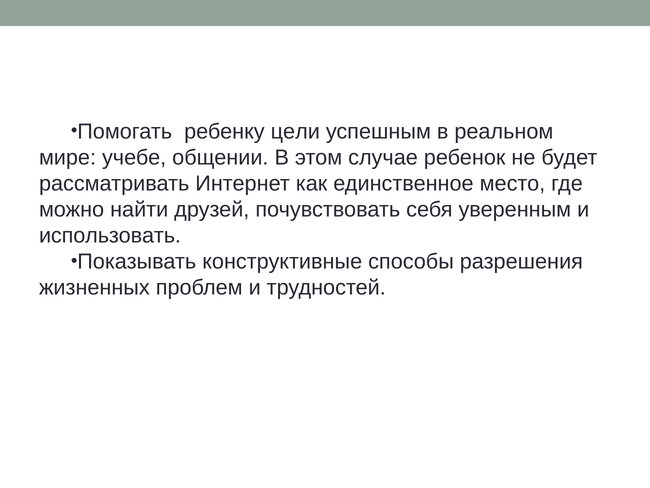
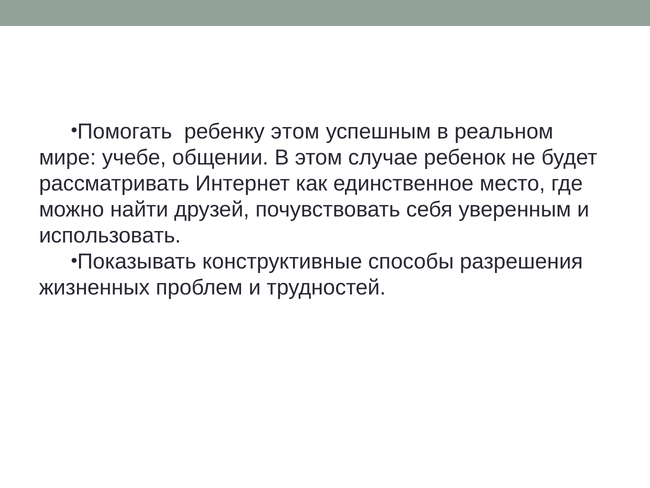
ребенку цели: цели -> этом
